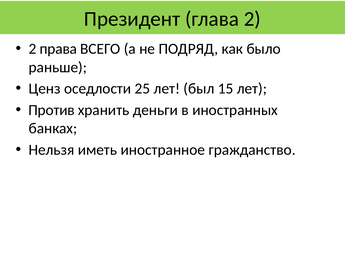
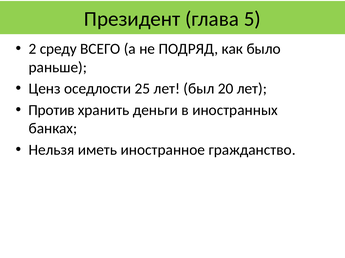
глава 2: 2 -> 5
права: права -> среду
15: 15 -> 20
